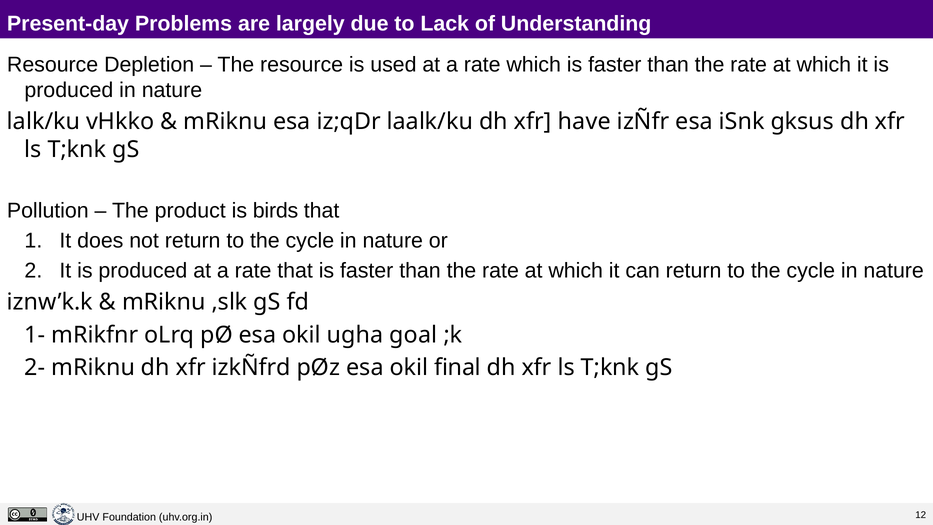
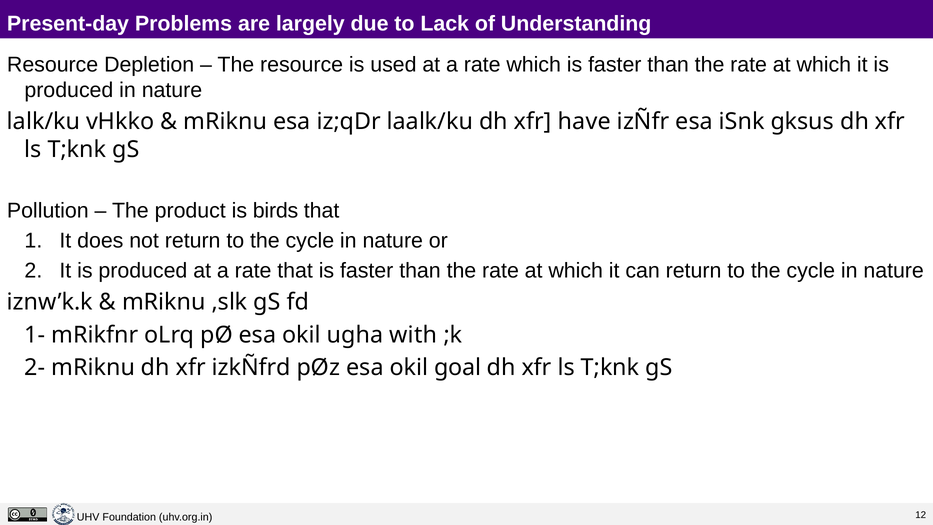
goal: goal -> with
final: final -> goal
